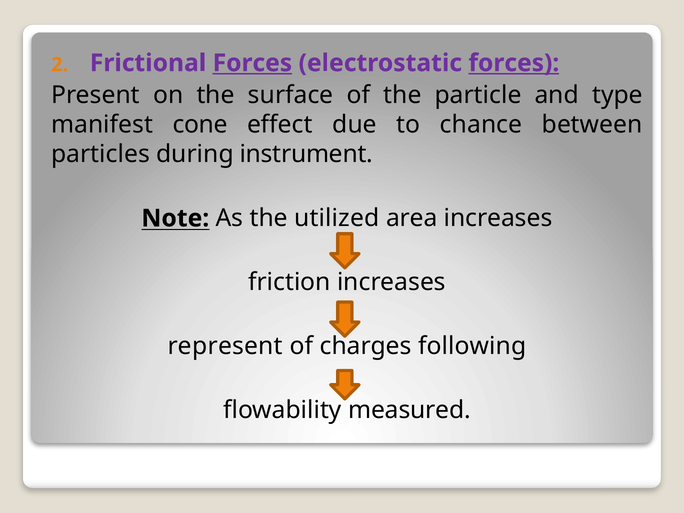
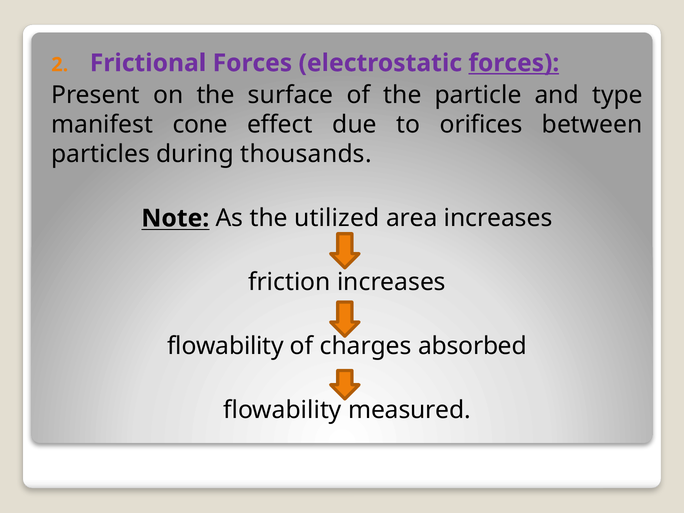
Forces at (252, 63) underline: present -> none
chance: chance -> orifices
instrument: instrument -> thousands
represent at (225, 346): represent -> flowability
following: following -> absorbed
